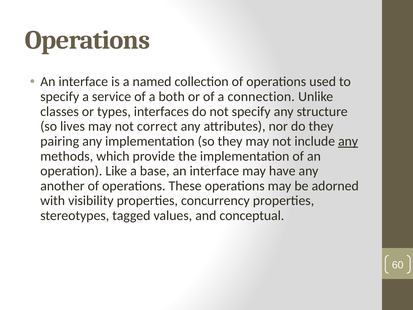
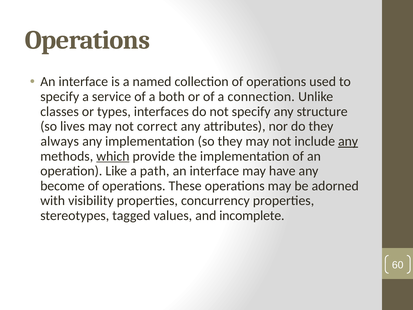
pairing: pairing -> always
which underline: none -> present
base: base -> path
another: another -> become
conceptual: conceptual -> incomplete
